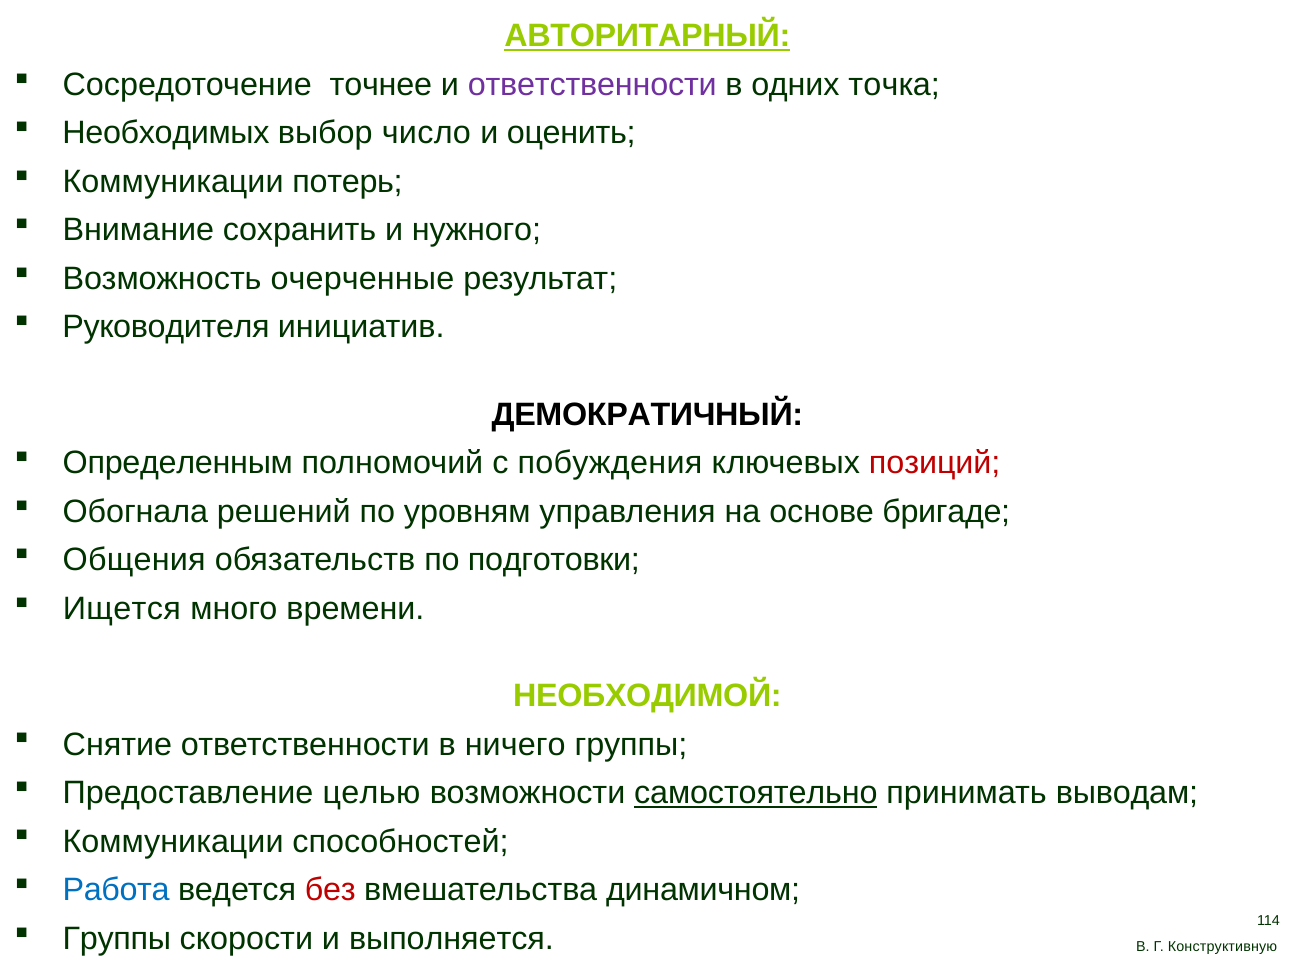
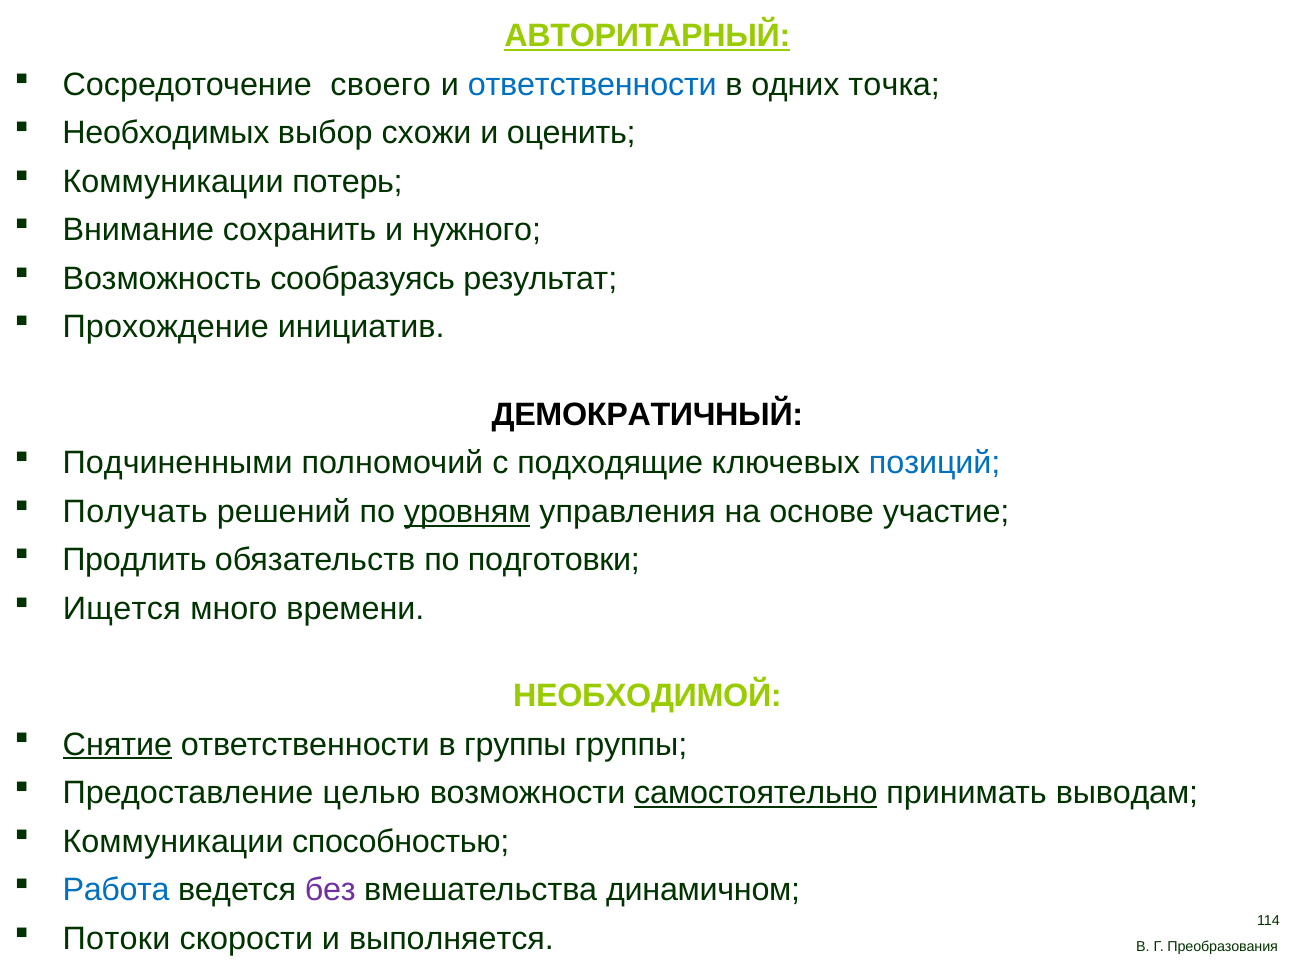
точнее: точнее -> своего
ответственности at (592, 85) colour: purple -> blue
число: число -> схожи
очерченные: очерченные -> сообразуясь
Руководителя: Руководителя -> Прохождение
Определенным: Определенным -> Подчиненными
побуждения: побуждения -> подходящие
позиций colour: red -> blue
Обогнала: Обогнала -> Получать
уровням underline: none -> present
бригаде: бригаде -> участие
Общения: Общения -> Продлить
Снятие underline: none -> present
в ничего: ничего -> группы
способностей: способностей -> способностью
без colour: red -> purple
Группы at (117, 938): Группы -> Потоки
Конструктивную: Конструктивную -> Преобразования
